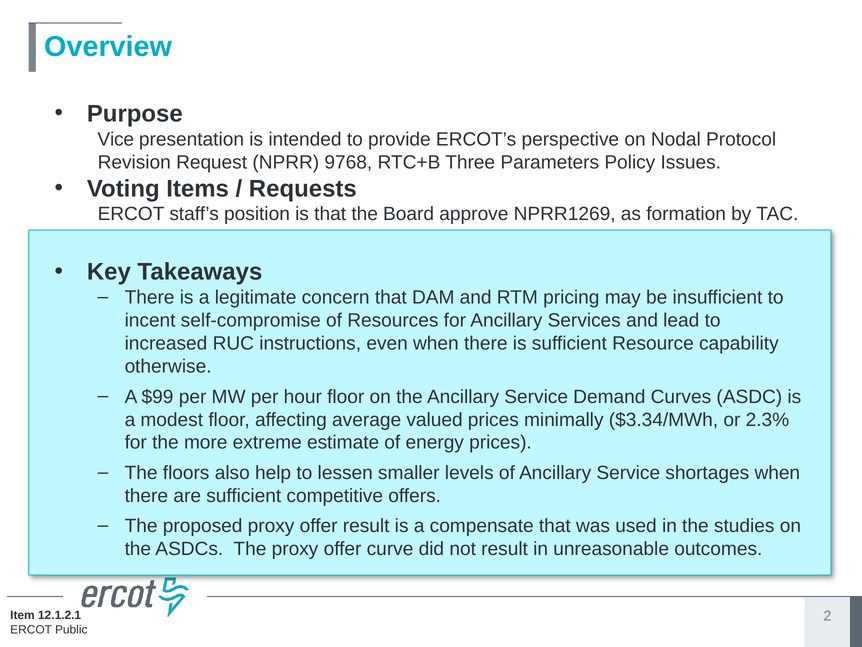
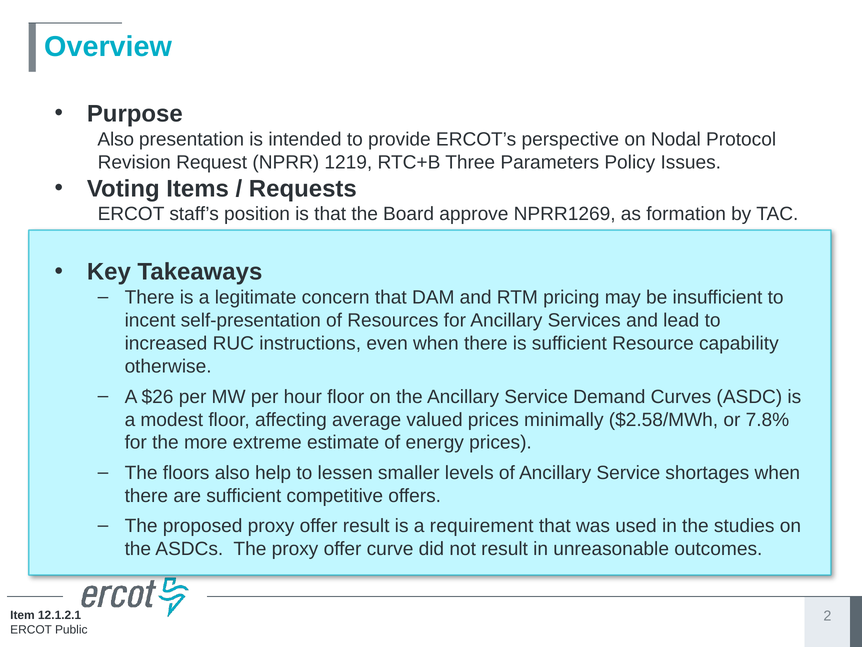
Vice at (116, 139): Vice -> Also
9768: 9768 -> 1219
self-compromise: self-compromise -> self-presentation
$99: $99 -> $26
$3.34/MWh: $3.34/MWh -> $2.58/MWh
2.3%: 2.3% -> 7.8%
compensate: compensate -> requirement
